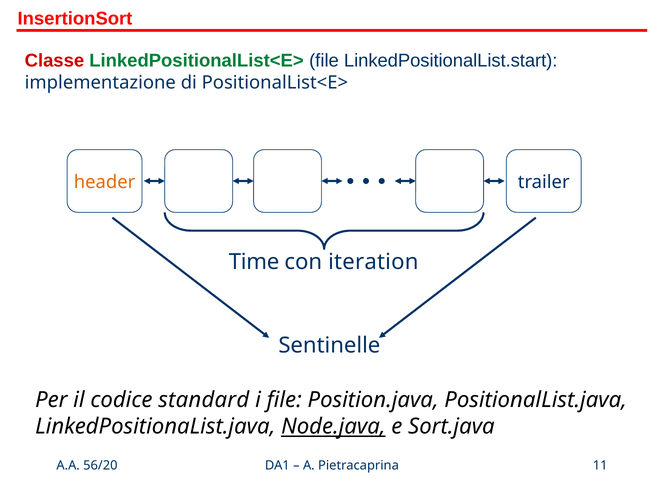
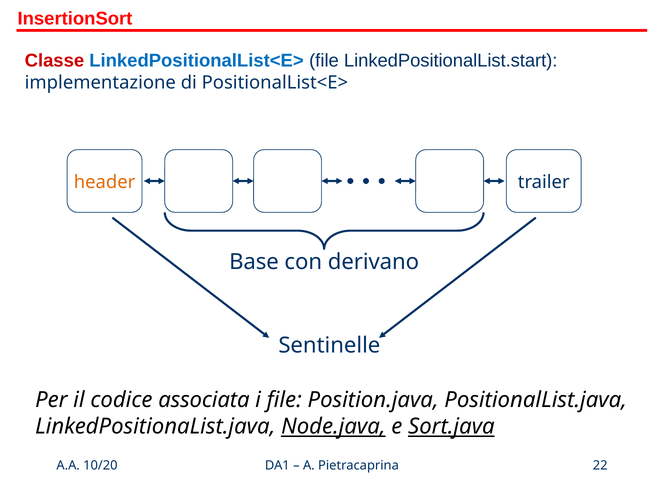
LinkedPositionalList<E> colour: green -> blue
Time: Time -> Base
iteration: iteration -> derivano
standard: standard -> associata
Sort.java underline: none -> present
56/20: 56/20 -> 10/20
11: 11 -> 22
